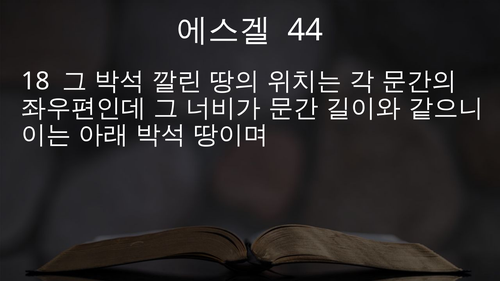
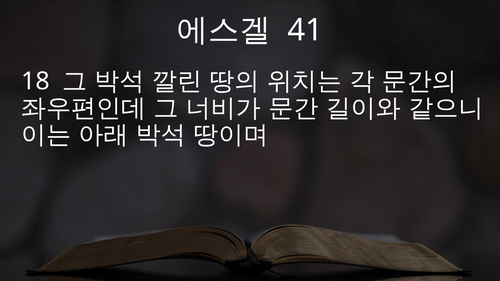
44: 44 -> 41
